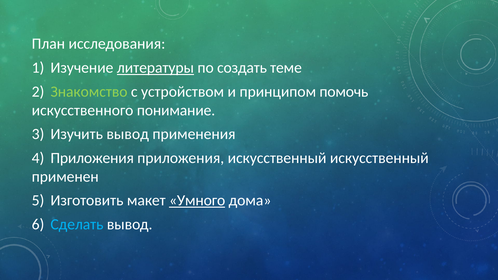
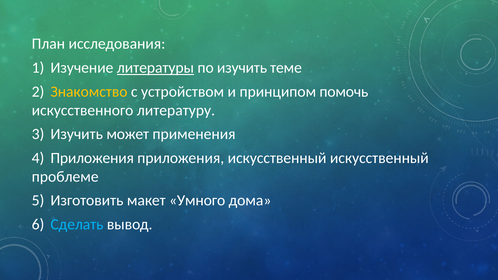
по создать: создать -> изучить
Знакомство colour: light green -> yellow
понимание: понимание -> литературу
Изучить вывод: вывод -> может
применен: применен -> проблеме
Умного underline: present -> none
